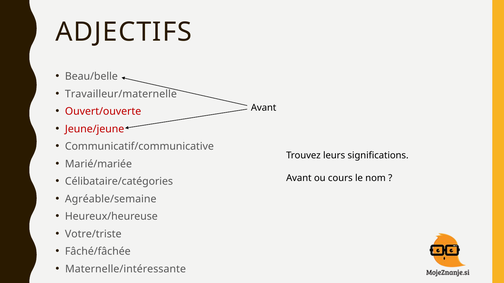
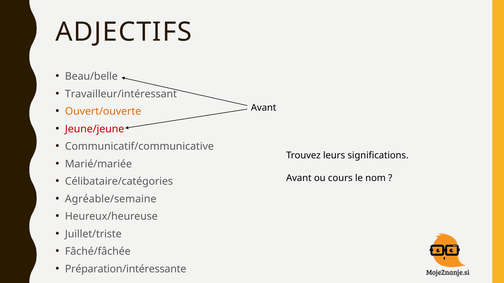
Travailleur/maternelle: Travailleur/maternelle -> Travailleur/intéressant
Ouvert/ouverte colour: red -> orange
Votre/triste: Votre/triste -> Juillet/triste
Maternelle/intéressante: Maternelle/intéressante -> Préparation/intéressante
